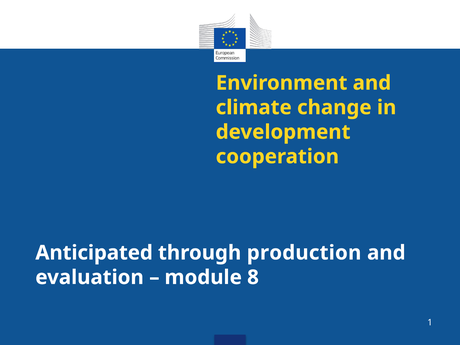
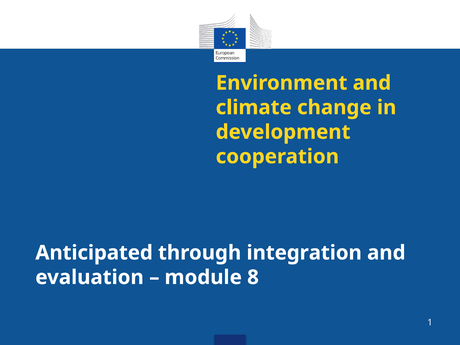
production: production -> integration
